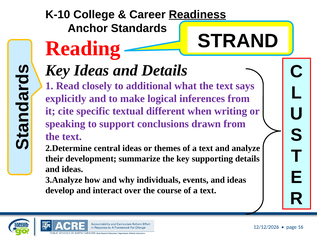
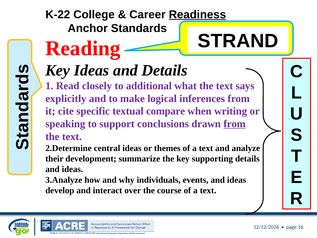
K-10: K-10 -> K-22
different: different -> compare
from at (235, 124) underline: none -> present
